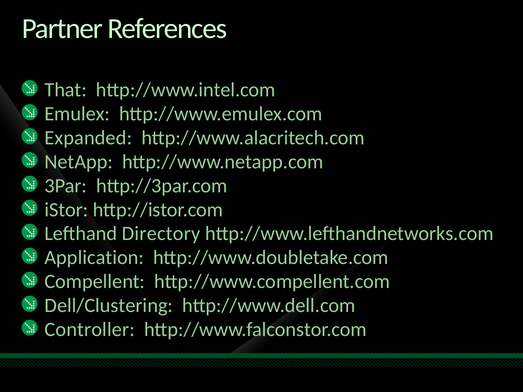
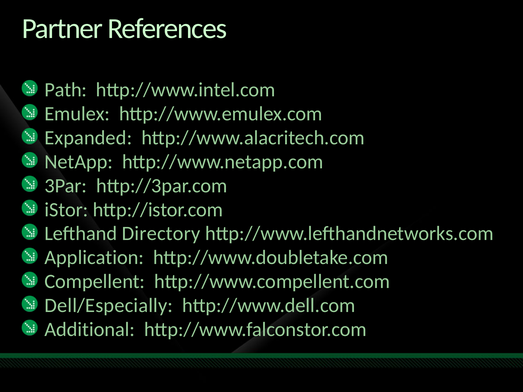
That: That -> Path
Dell/Clustering: Dell/Clustering -> Dell/Especially
Controller: Controller -> Additional
